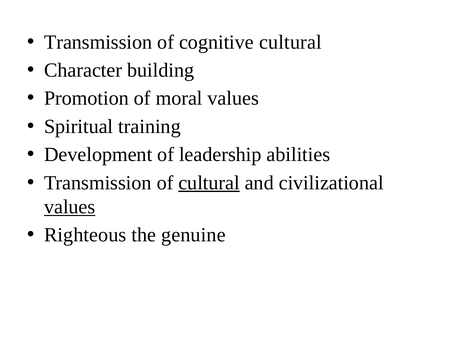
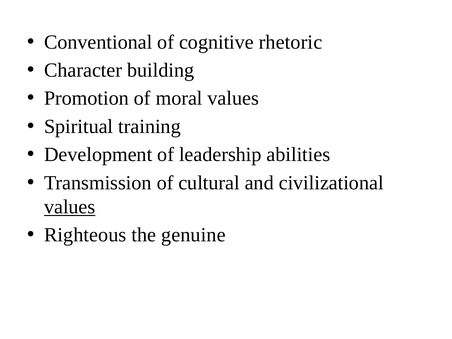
Transmission at (98, 42): Transmission -> Conventional
cognitive cultural: cultural -> rhetoric
cultural at (209, 183) underline: present -> none
